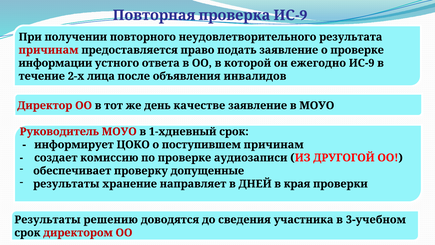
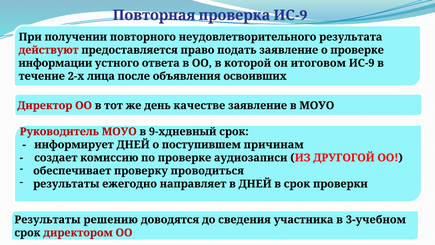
причинам at (49, 50): причинам -> действуют
ежегодно: ежегодно -> итоговом
инвалидов: инвалидов -> освоивших
1-хдневный: 1-хдневный -> 9-хдневный
информирует ЦОКО: ЦОКО -> ДНЕЙ
допущенные: допущенные -> проводиться
хранение: хранение -> ежегодно
в края: края -> срок
